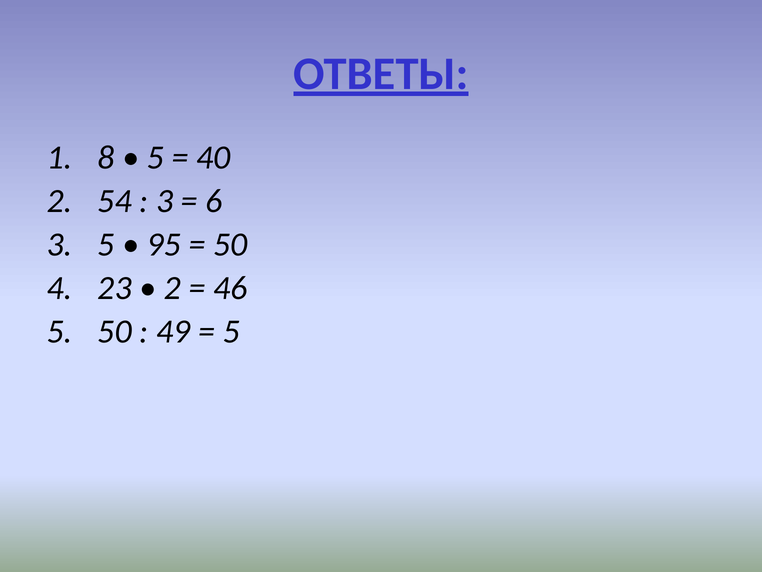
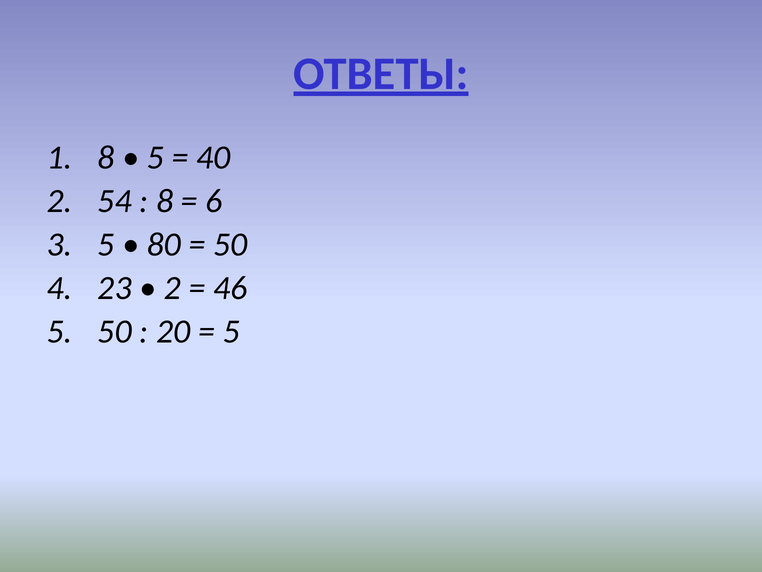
3 at (165, 201): 3 -> 8
95: 95 -> 80
49: 49 -> 20
